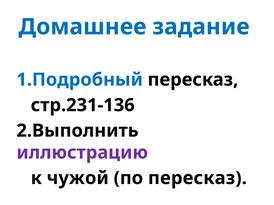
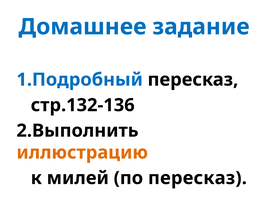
стр.231-136: стр.231-136 -> стр.132-136
иллюстрацию colour: purple -> orange
чужой: чужой -> милей
